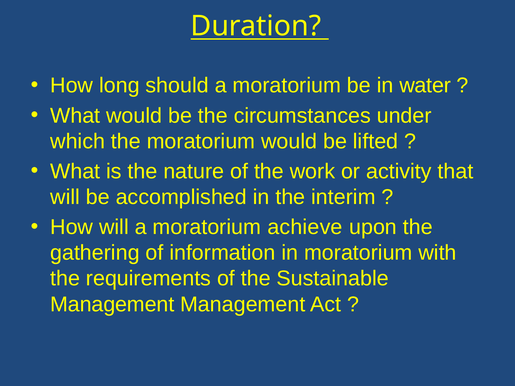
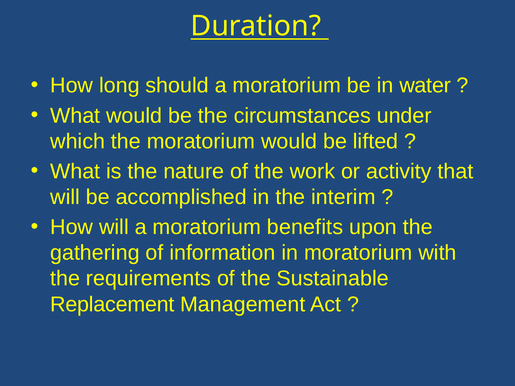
achieve: achieve -> benefits
Management at (112, 305): Management -> Replacement
